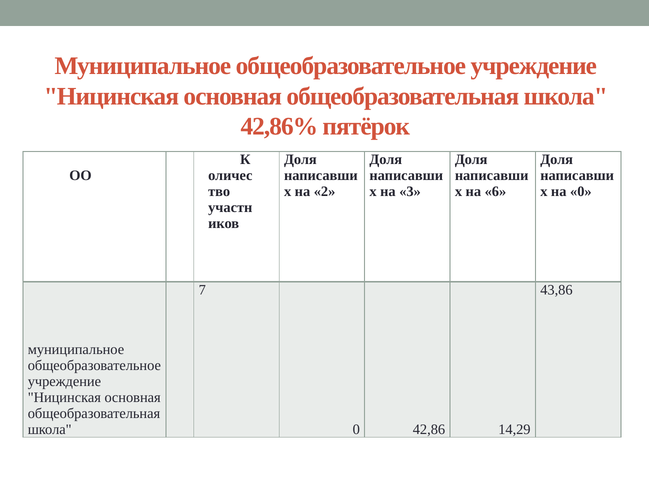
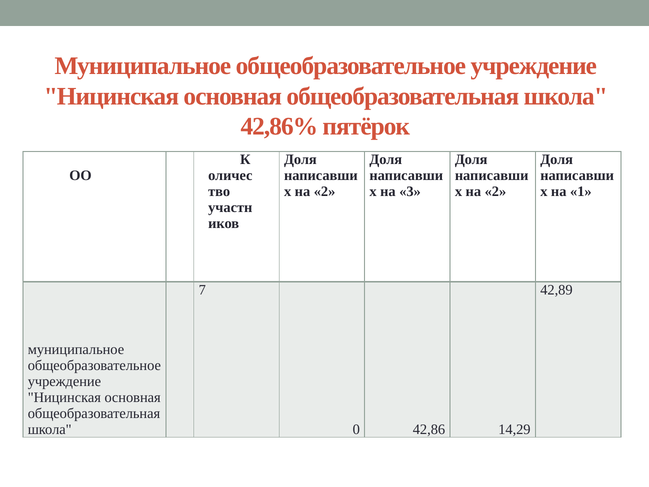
6 at (495, 192): 6 -> 2
на 0: 0 -> 1
43,86: 43,86 -> 42,89
